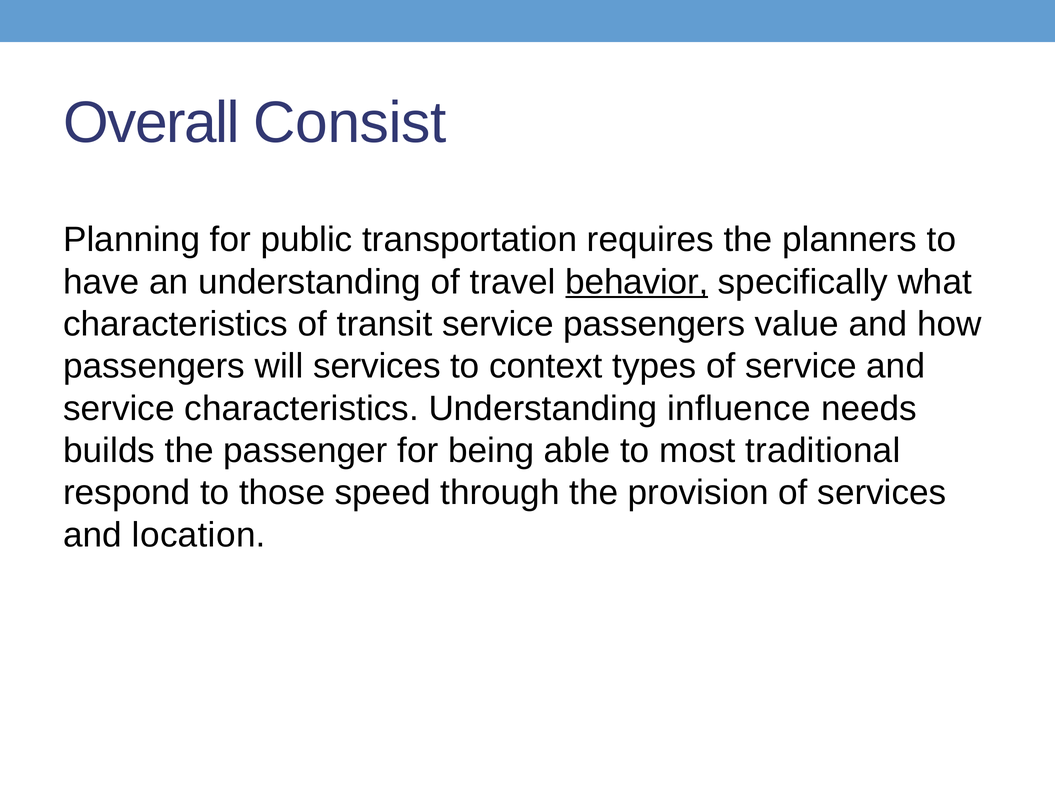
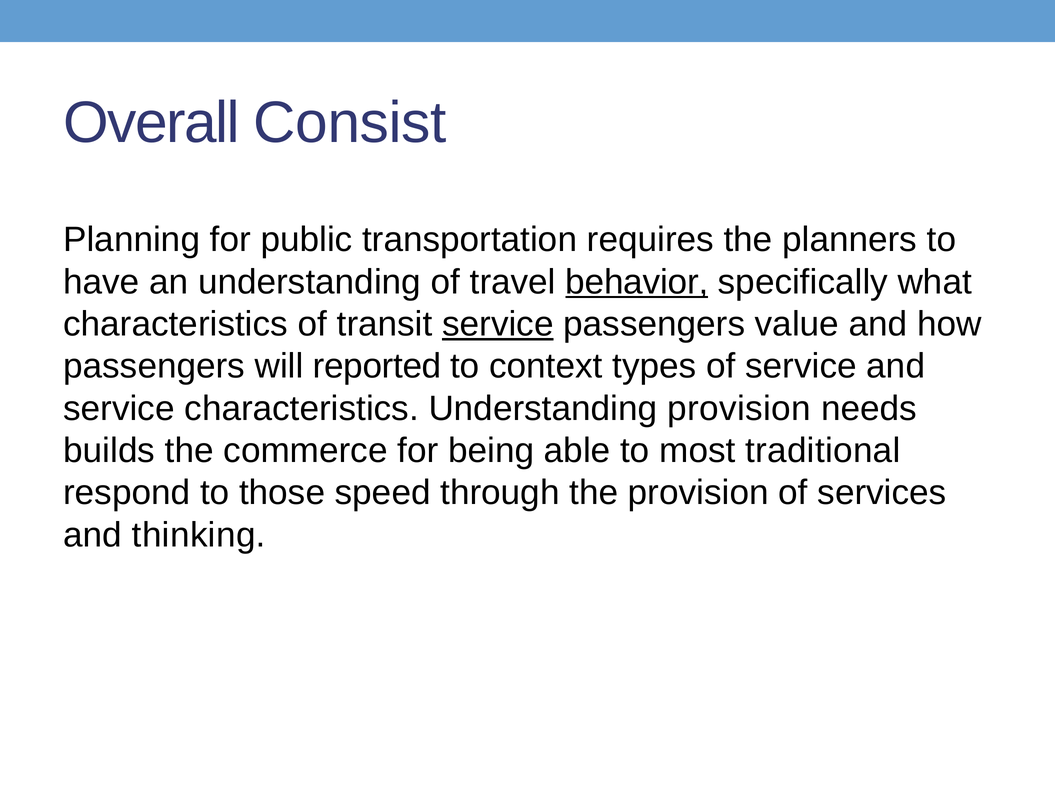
service at (498, 324) underline: none -> present
will services: services -> reported
Understanding influence: influence -> provision
passenger: passenger -> commerce
location: location -> thinking
